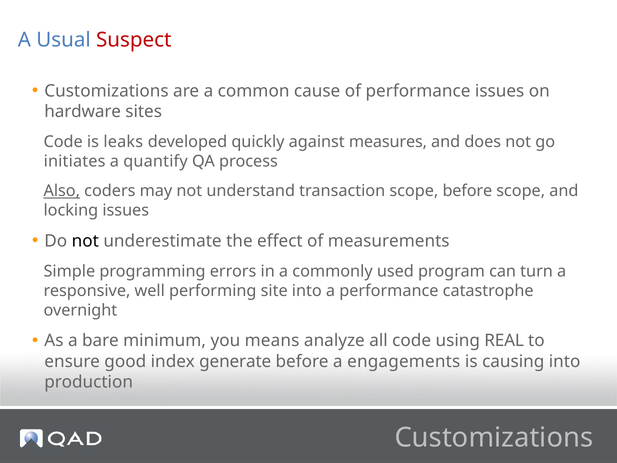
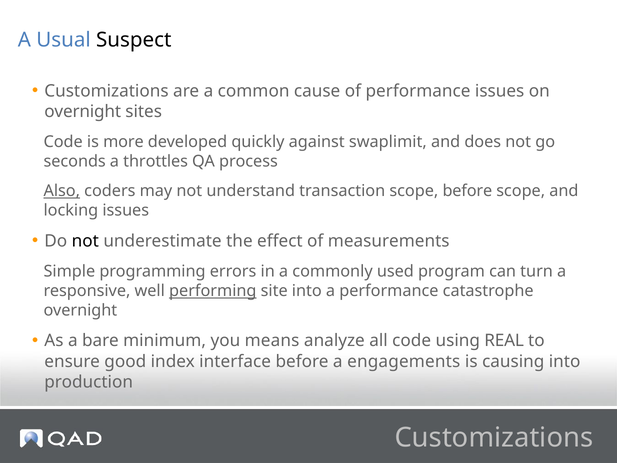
Suspect colour: red -> black
hardware at (83, 111): hardware -> overnight
leaks: leaks -> more
measures: measures -> swaplimit
initiates: initiates -> seconds
quantify: quantify -> throttles
performing underline: none -> present
generate: generate -> interface
